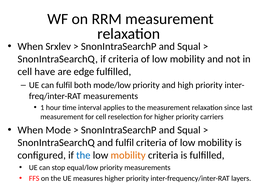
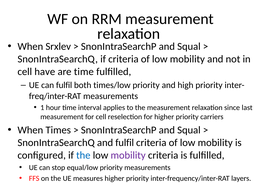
are edge: edge -> time
mode/low: mode/low -> times/low
Mode: Mode -> Times
mobility at (128, 156) colour: orange -> purple
